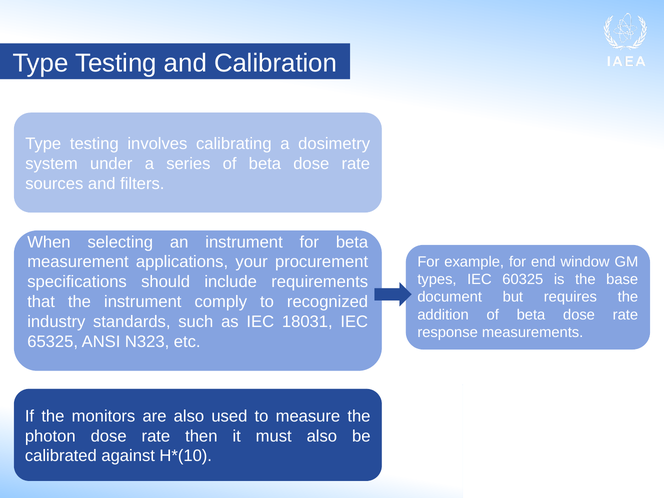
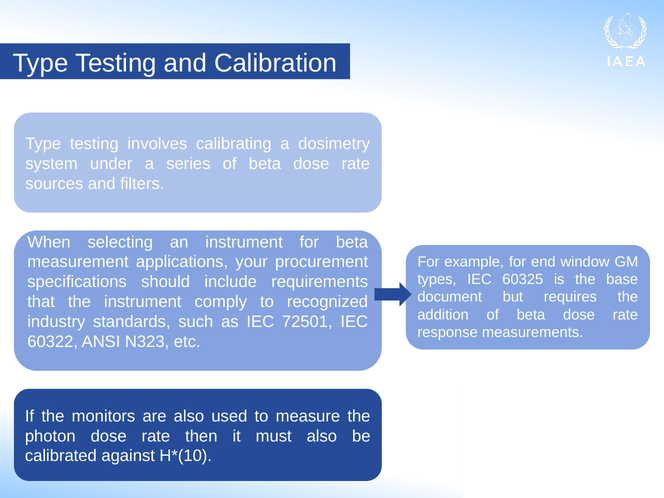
18031: 18031 -> 72501
65325: 65325 -> 60322
